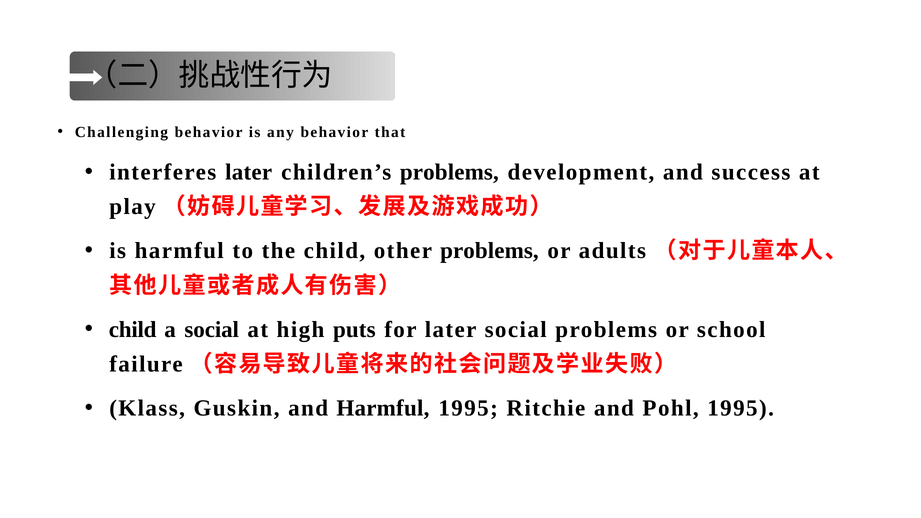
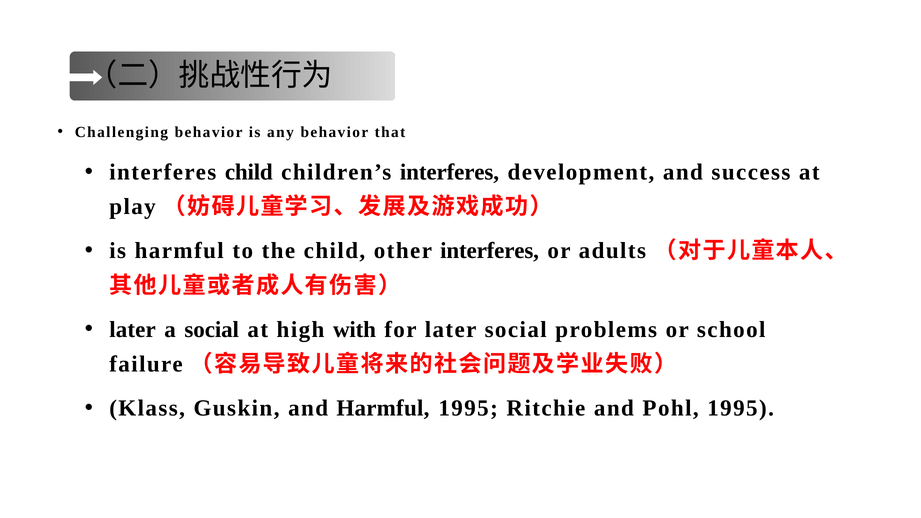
interferes later: later -> child
children’s problems: problems -> interferes
other problems: problems -> interferes
child at (133, 330): child -> later
puts: puts -> with
